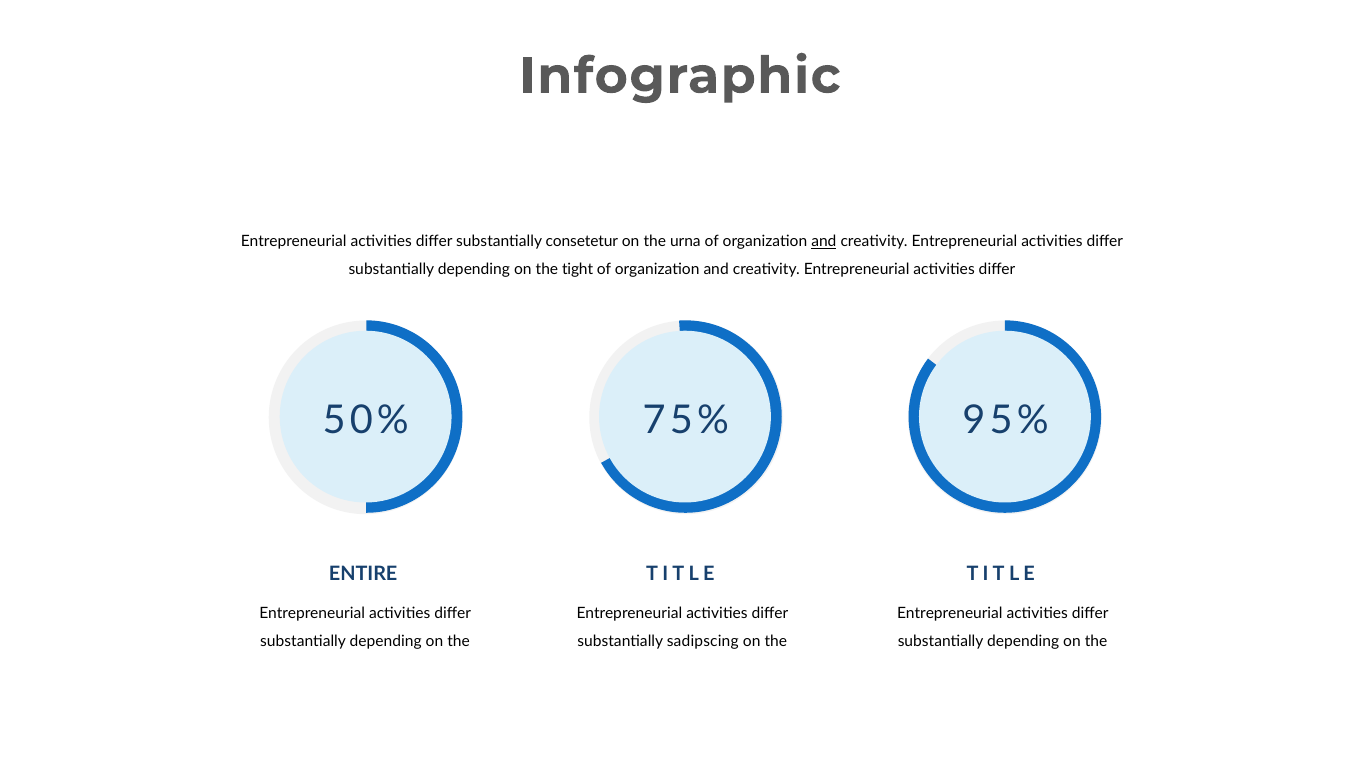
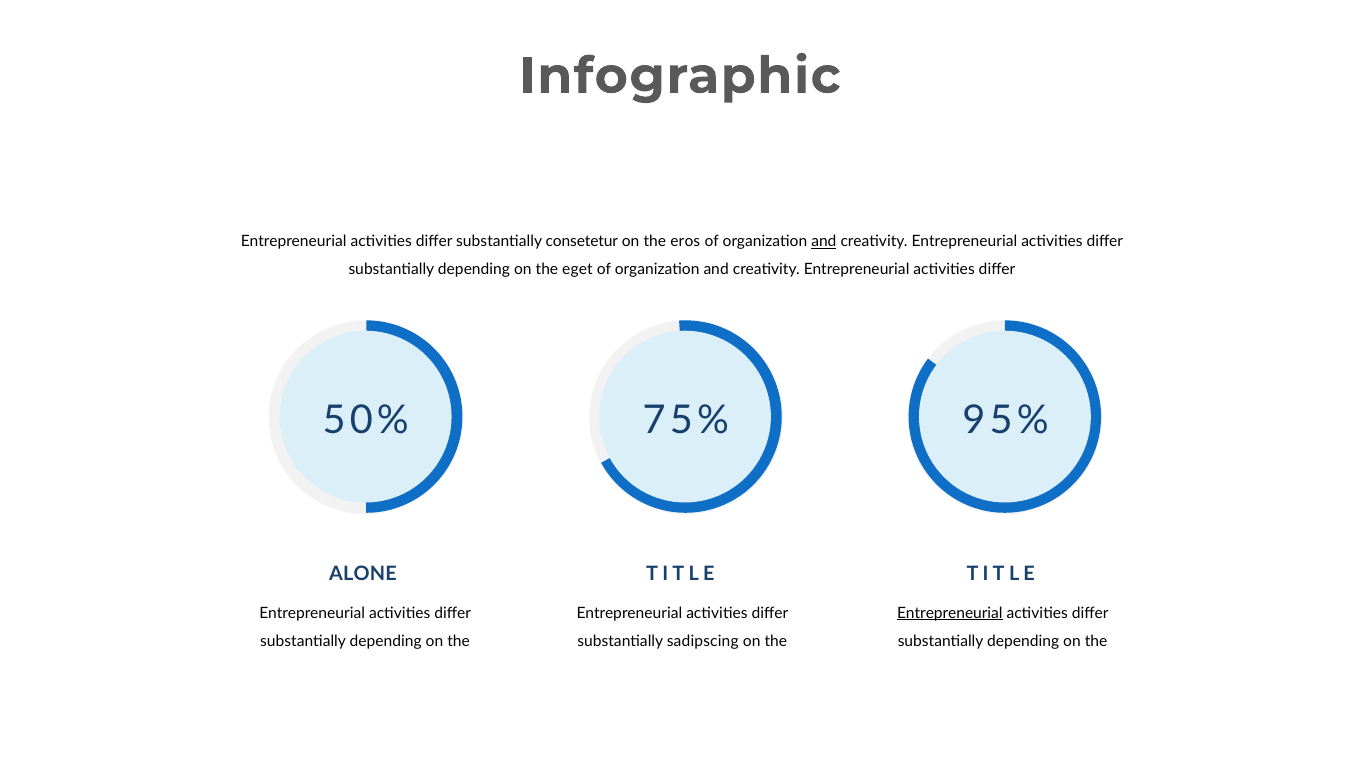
urna: urna -> eros
tight: tight -> eget
ENTIRE: ENTIRE -> ALONE
Entrepreneurial at (950, 613) underline: none -> present
